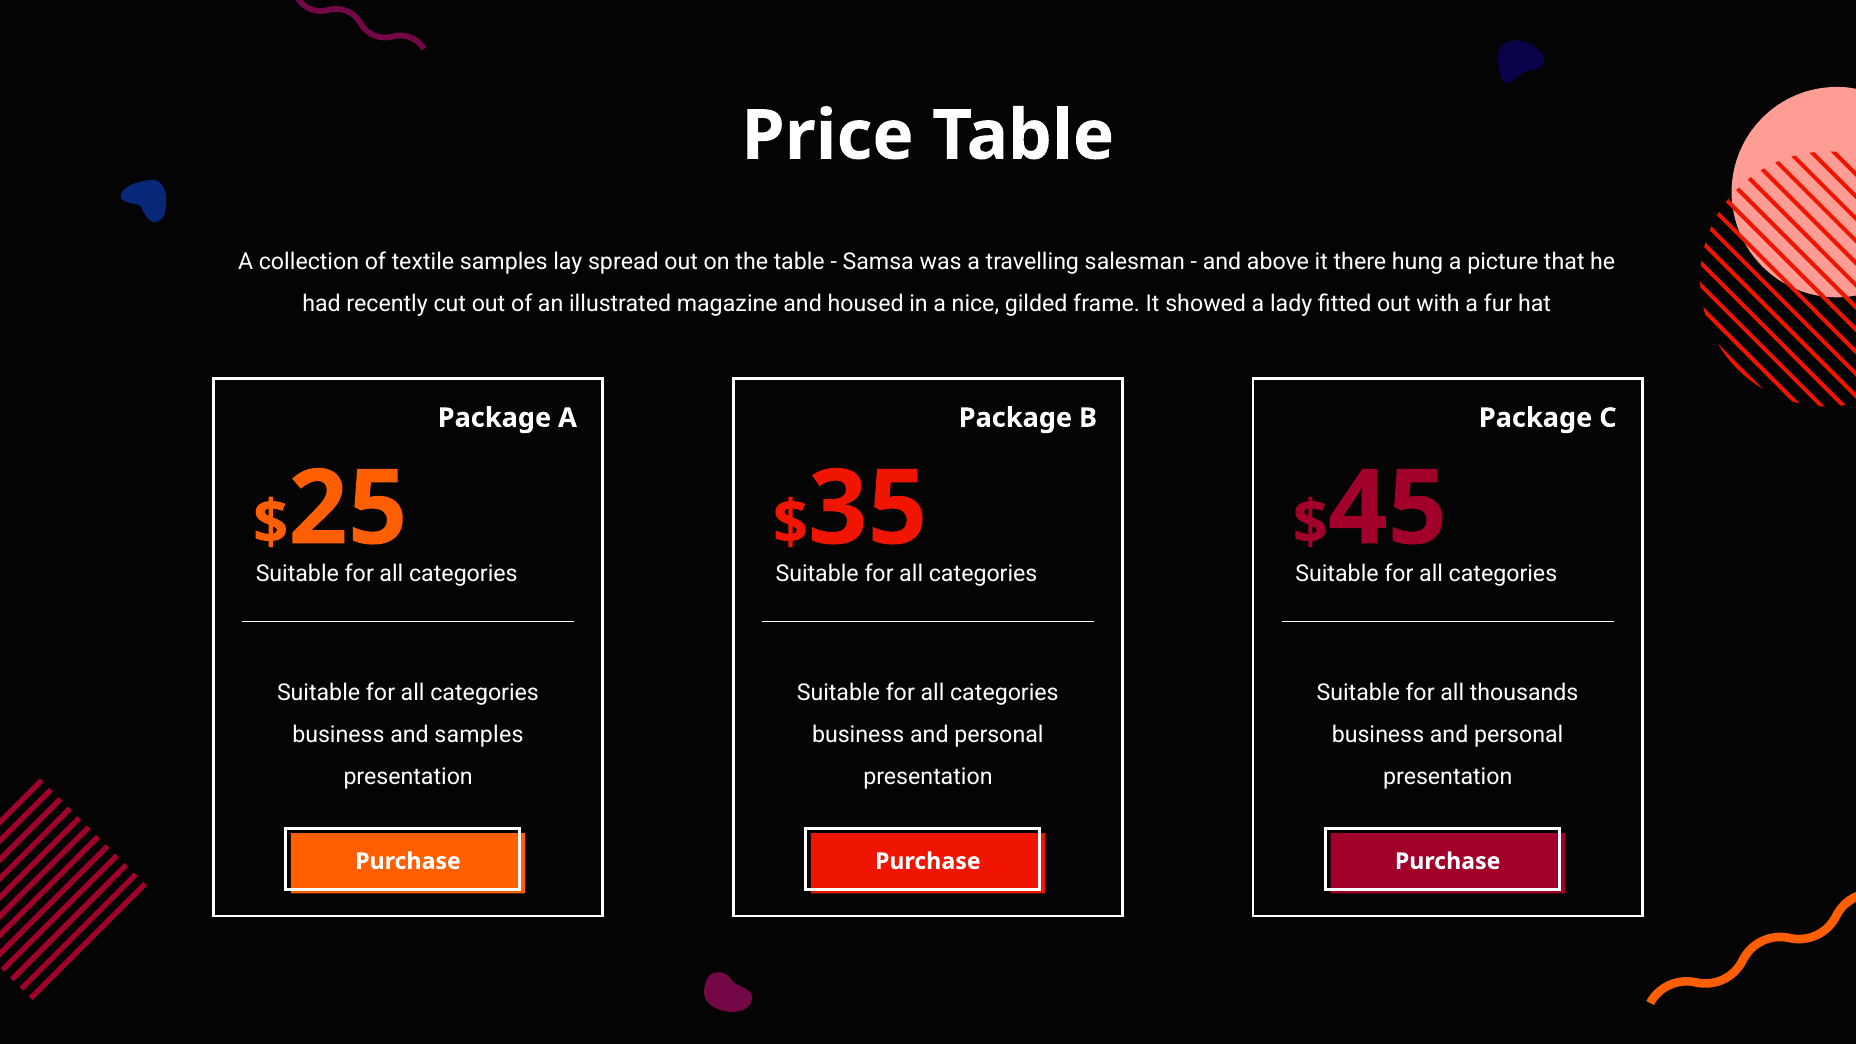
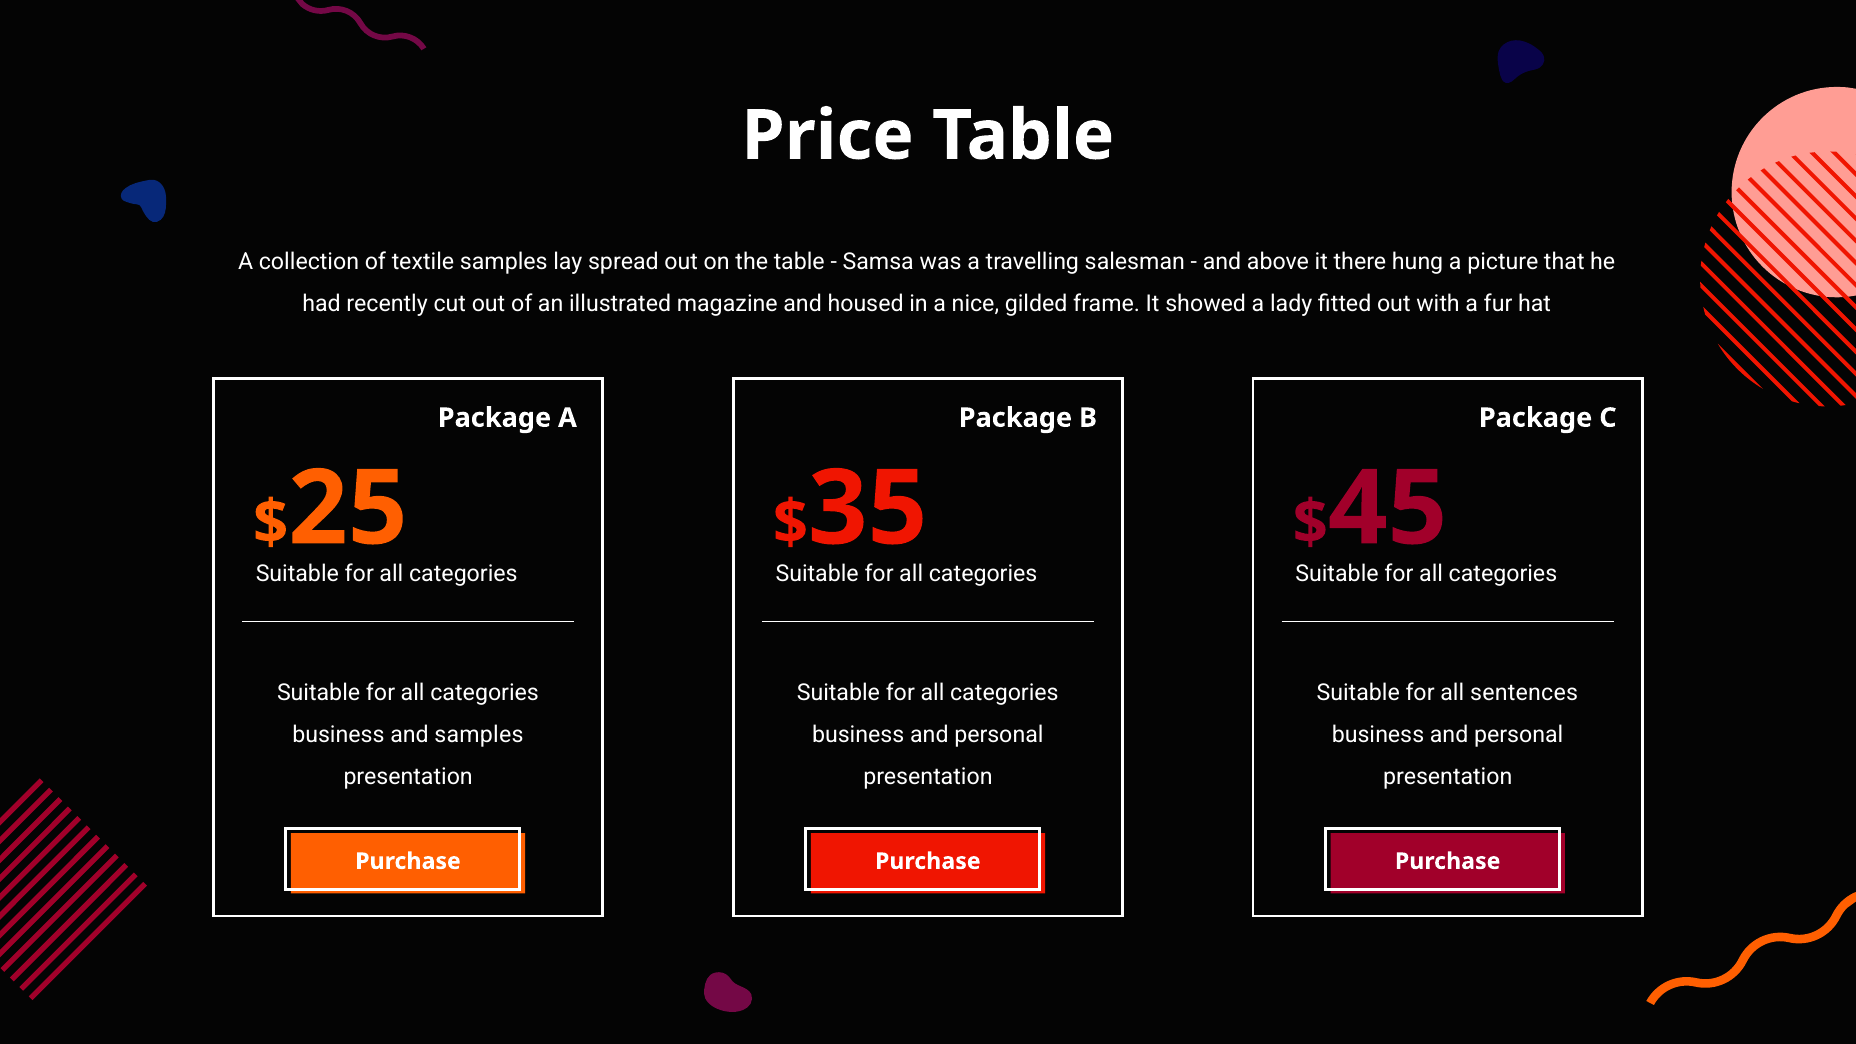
thousands: thousands -> sentences
